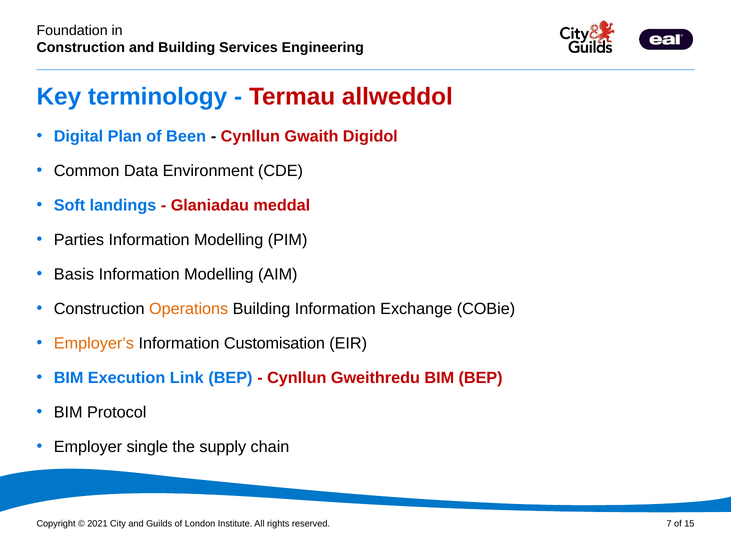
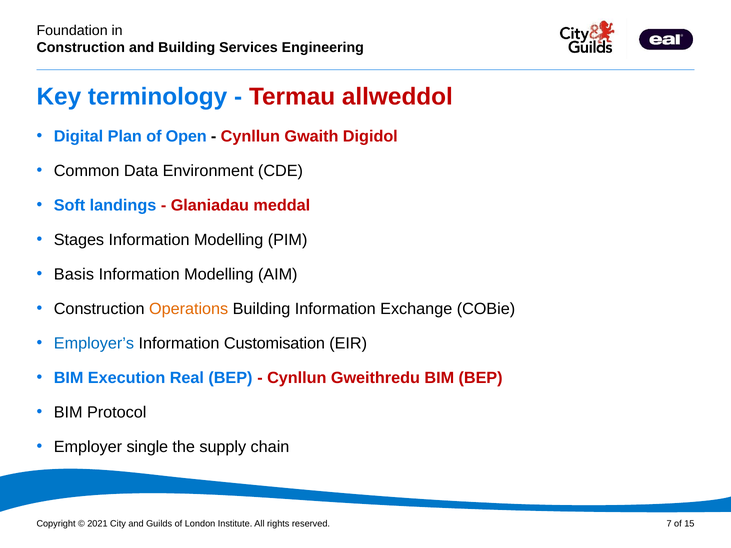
Been: Been -> Open
Parties: Parties -> Stages
Employer’s colour: orange -> blue
Link: Link -> Real
